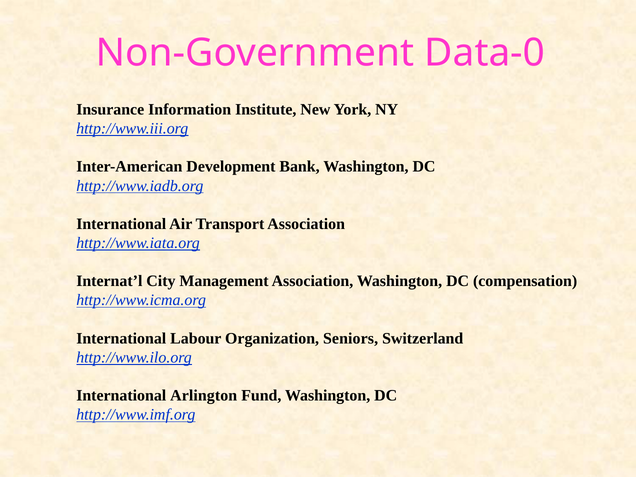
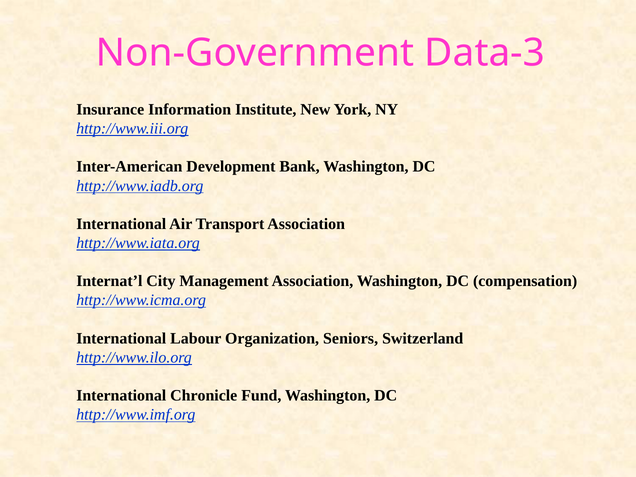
Data-0: Data-0 -> Data-3
Arlington: Arlington -> Chronicle
